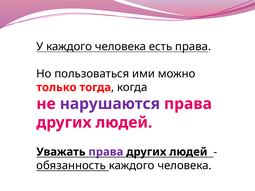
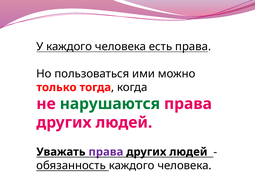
нарушаются colour: purple -> green
